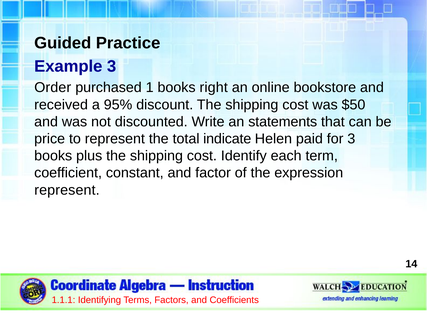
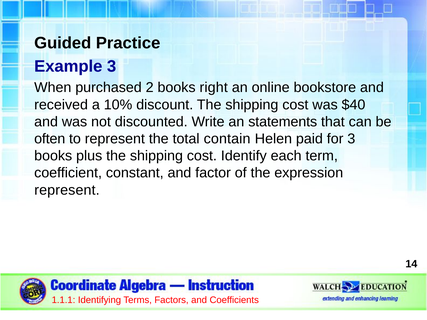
Order: Order -> When
1: 1 -> 2
95%: 95% -> 10%
$50: $50 -> $40
price: price -> often
indicate: indicate -> contain
